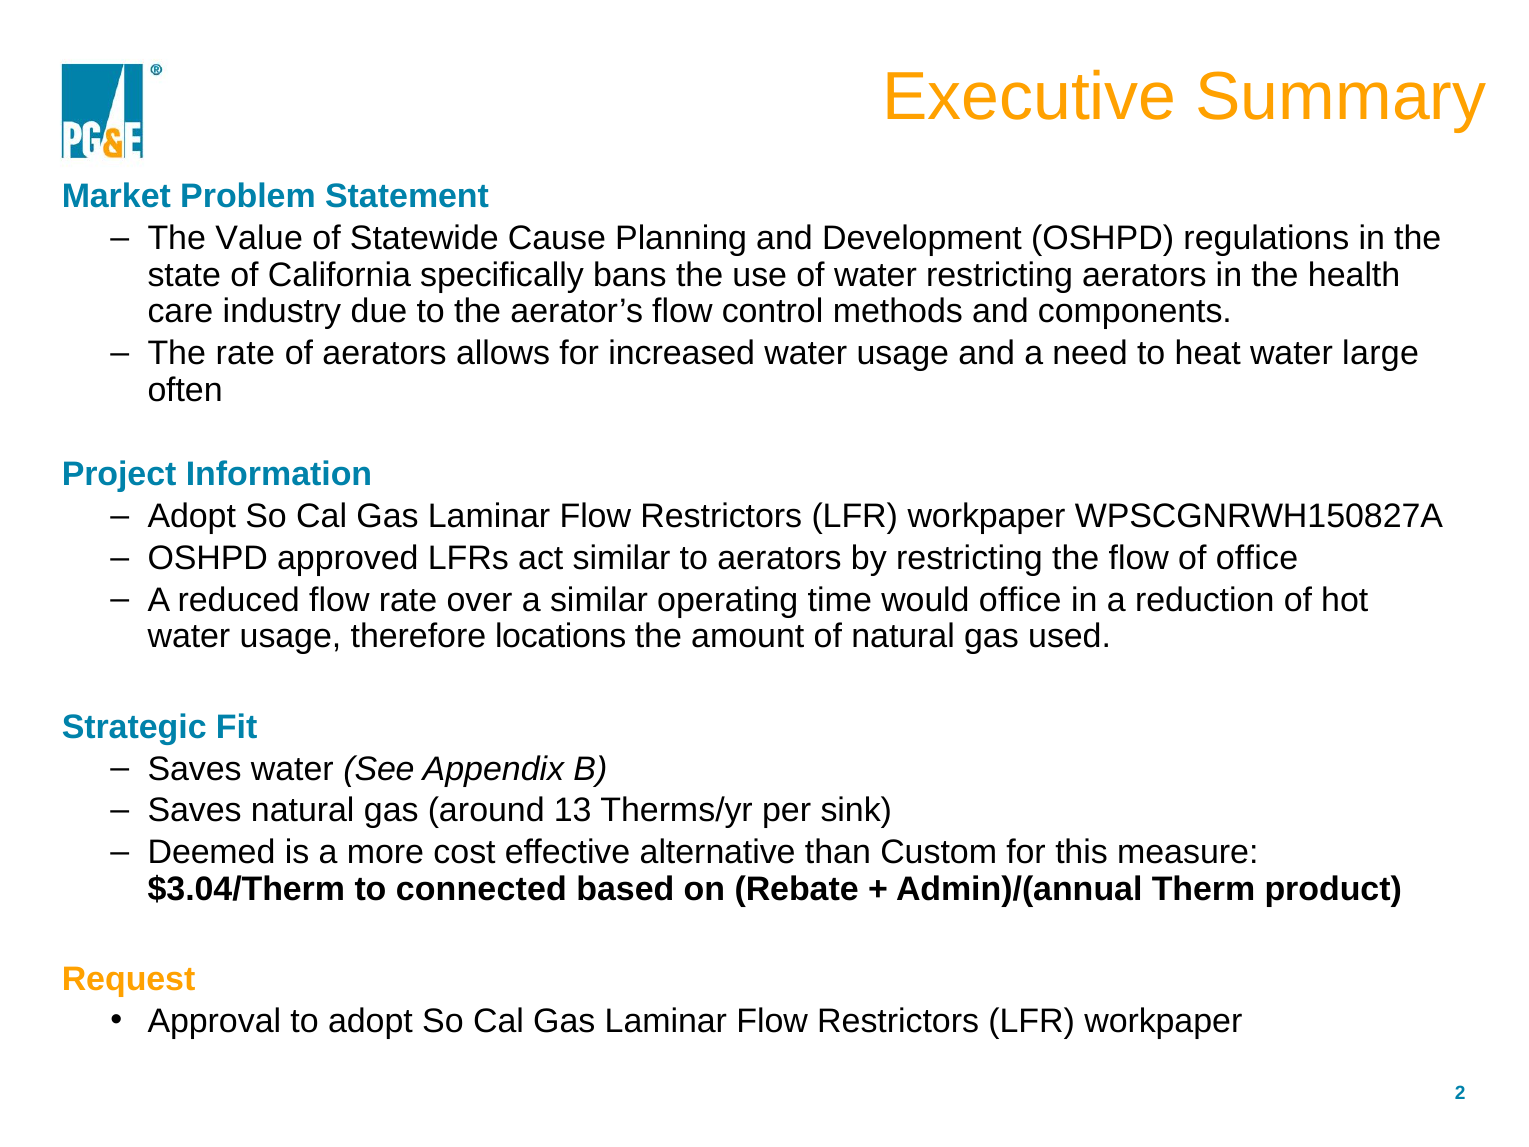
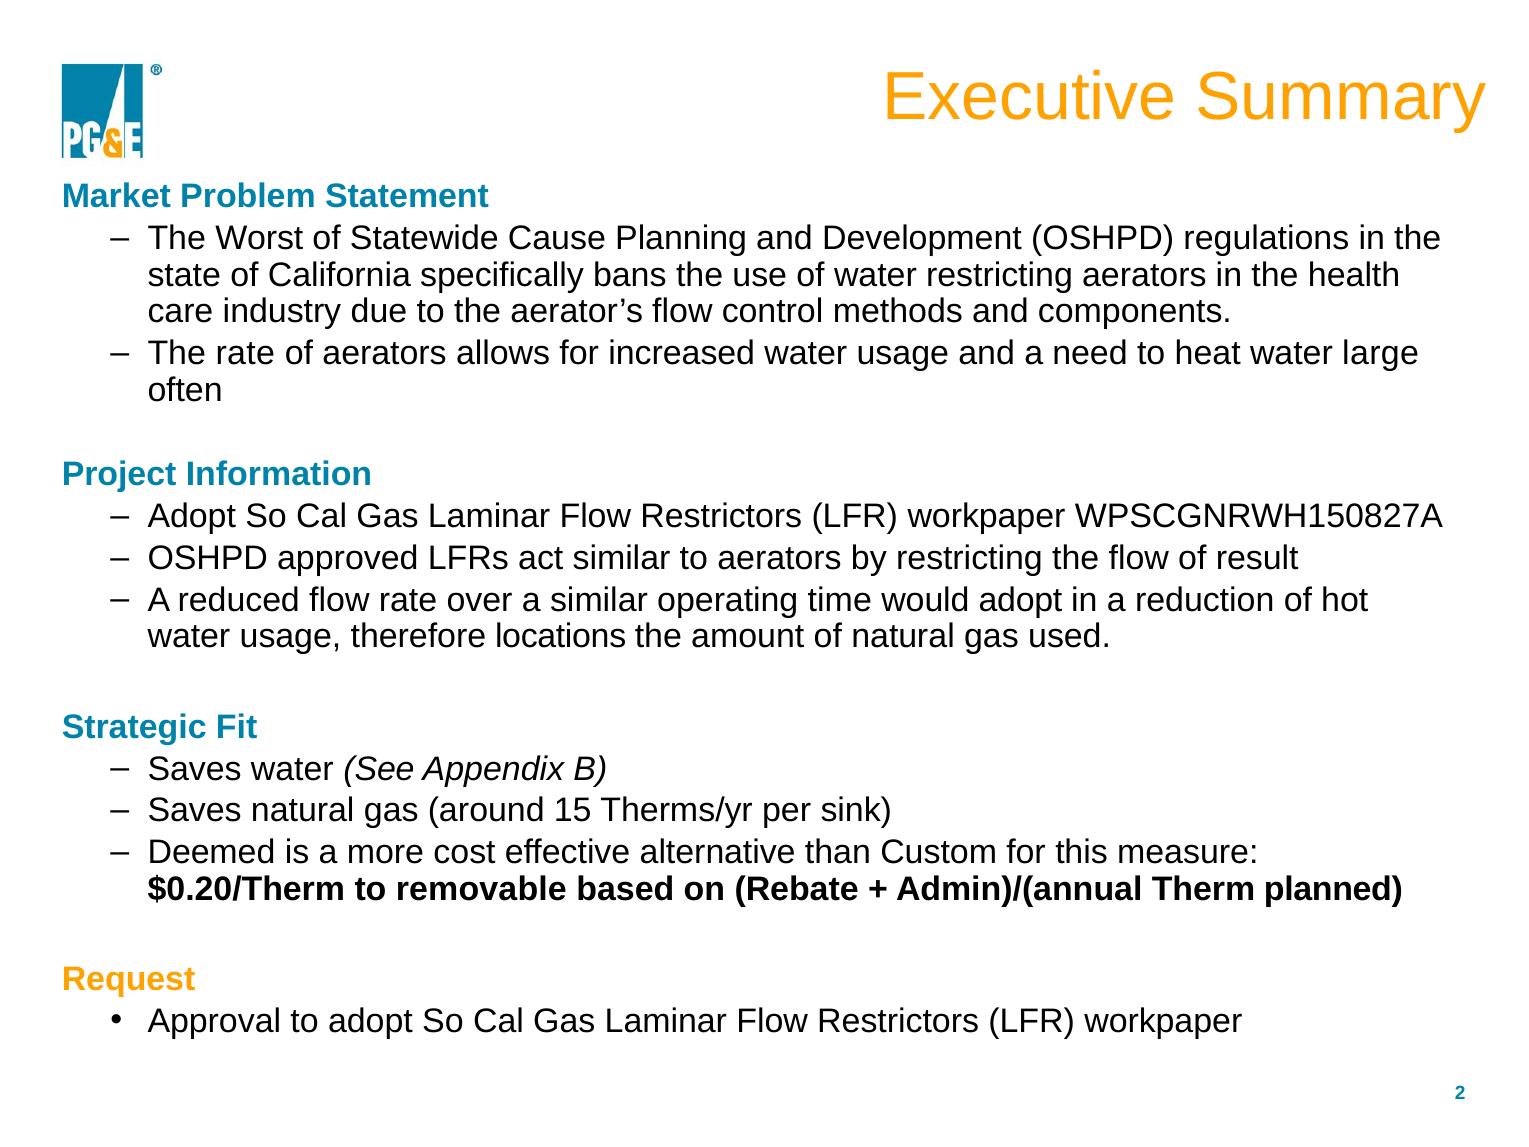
Value: Value -> Worst
of office: office -> result
would office: office -> adopt
13: 13 -> 15
$3.04/Therm: $3.04/Therm -> $0.20/Therm
connected: connected -> removable
product: product -> planned
